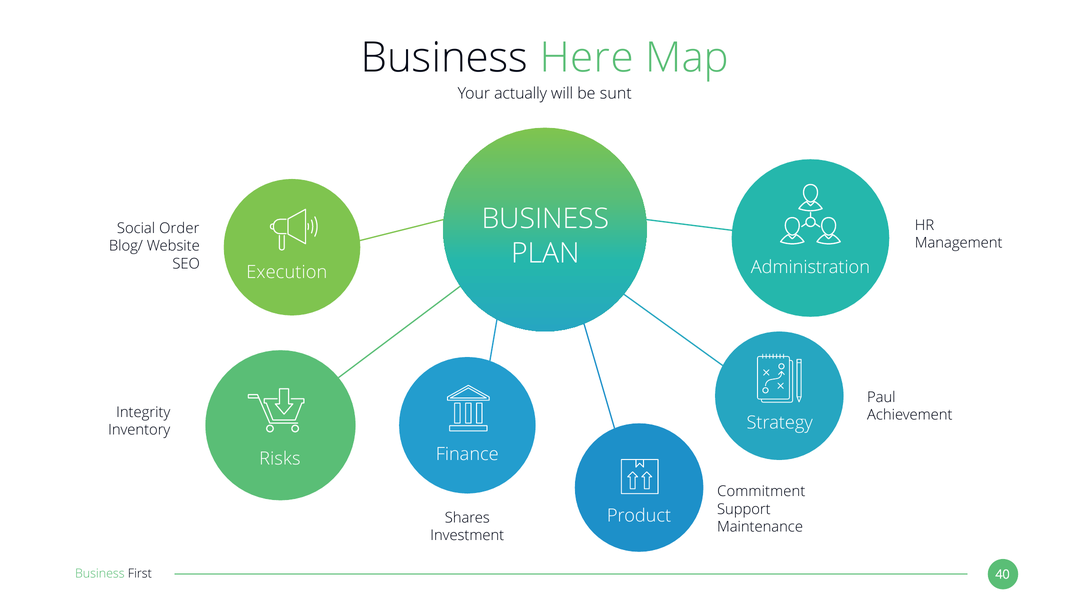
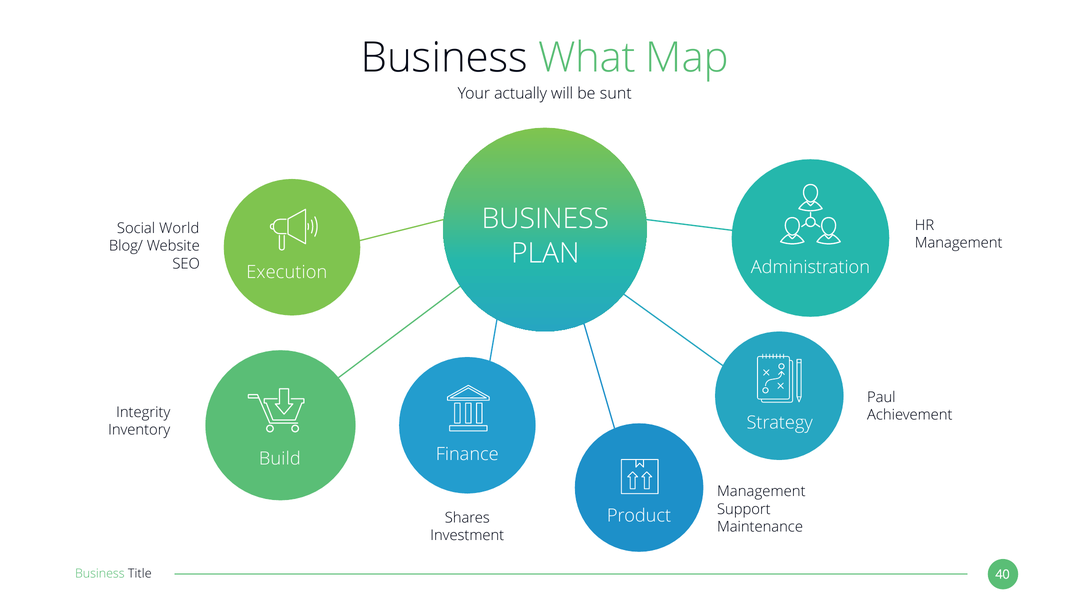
Here: Here -> What
Order: Order -> World
Risks: Risks -> Build
Commitment at (761, 492): Commitment -> Management
First: First -> Title
